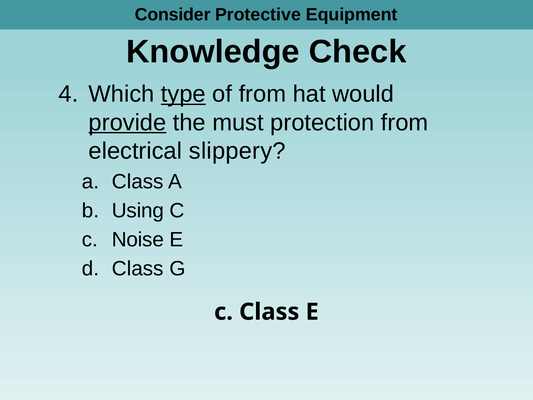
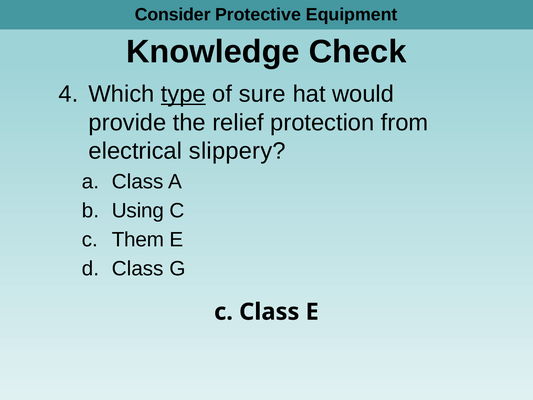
of from: from -> sure
provide underline: present -> none
must: must -> relief
Noise: Noise -> Them
